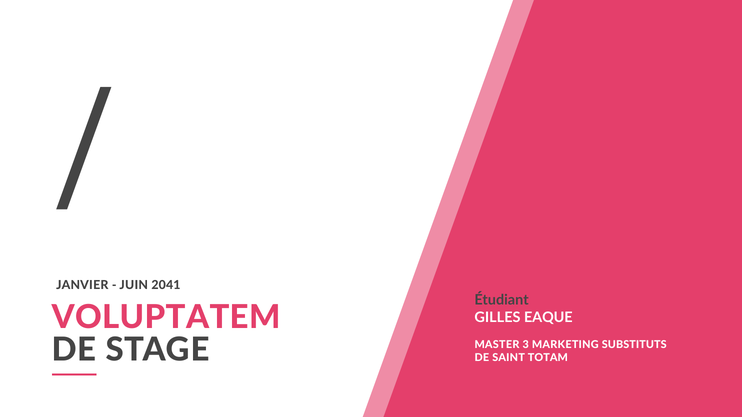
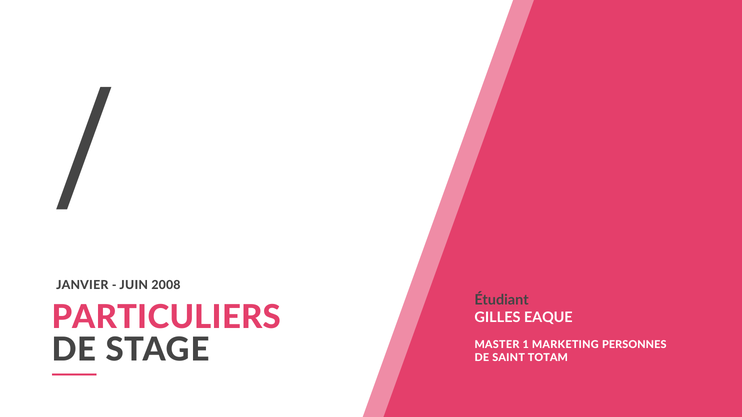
2041: 2041 -> 2008
VOLUPTATEM: VOLUPTATEM -> PARTICULIERS
3: 3 -> 1
SUBSTITUTS: SUBSTITUTS -> PERSONNES
